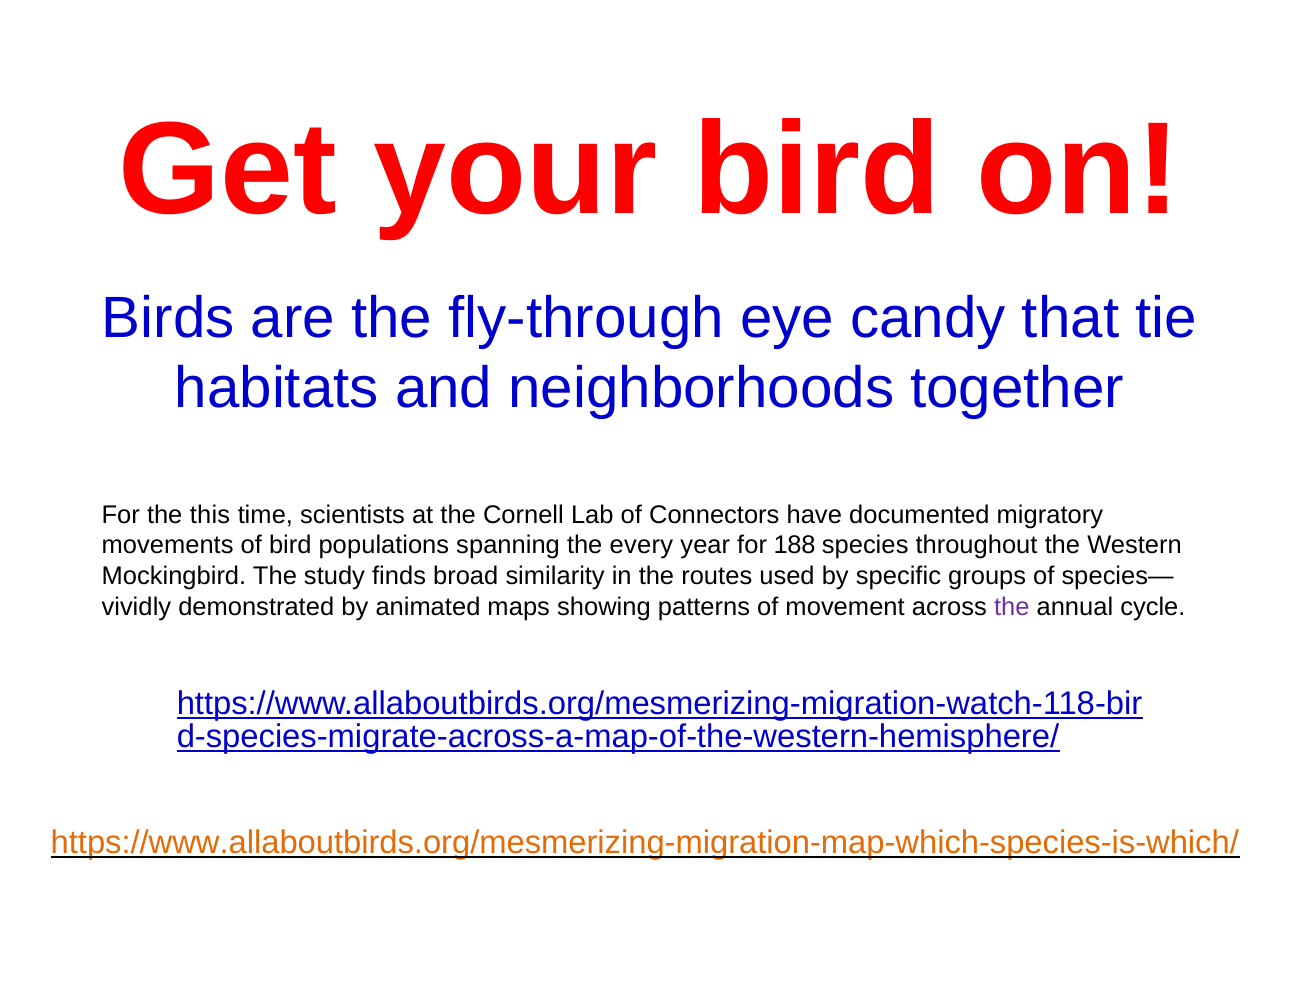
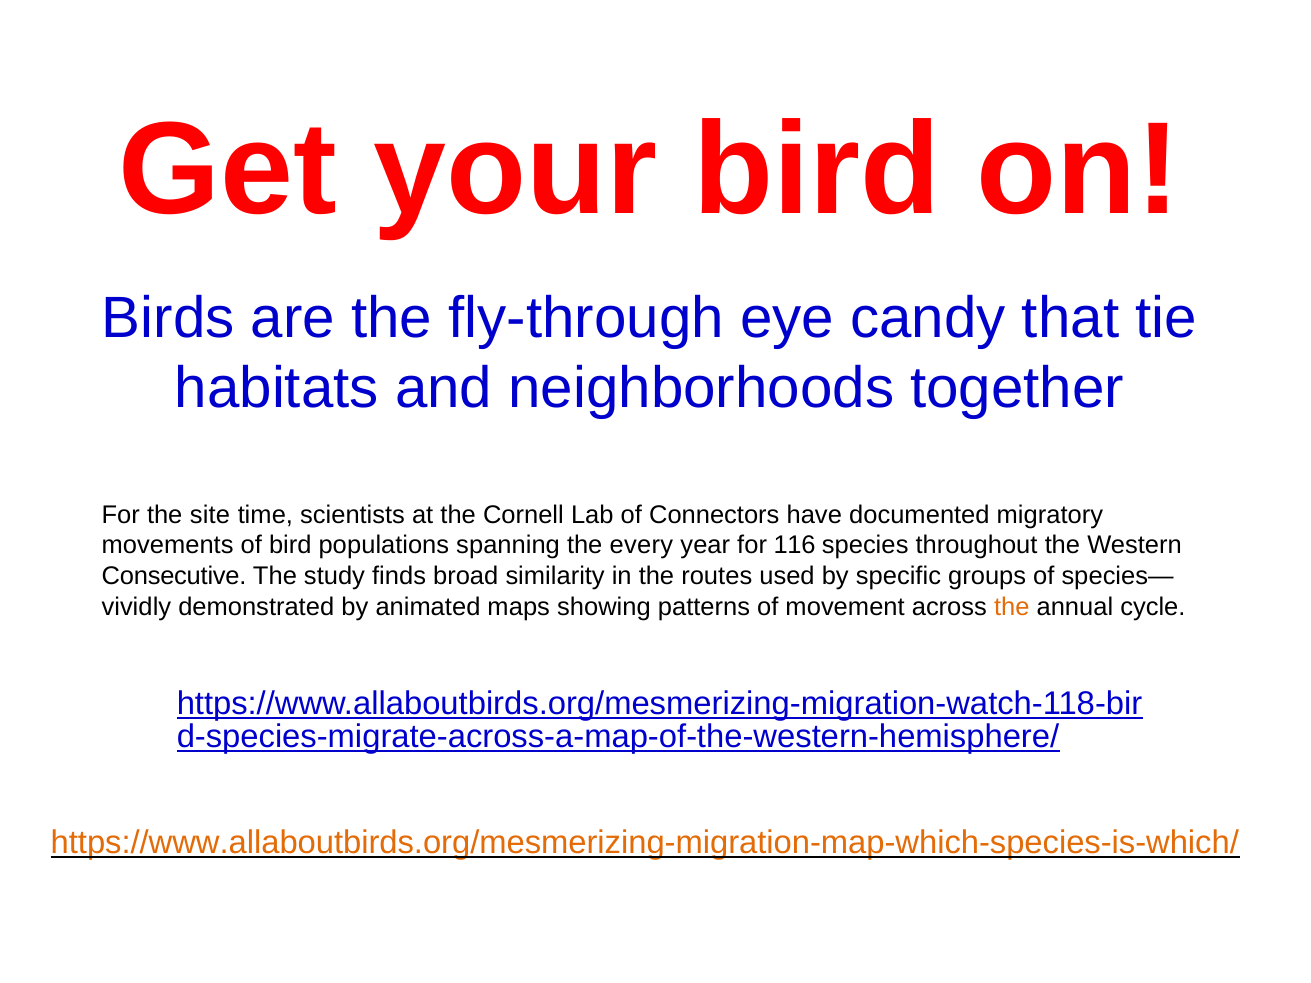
this: this -> site
188: 188 -> 116
Mockingbird: Mockingbird -> Consecutive
the at (1012, 607) colour: purple -> orange
